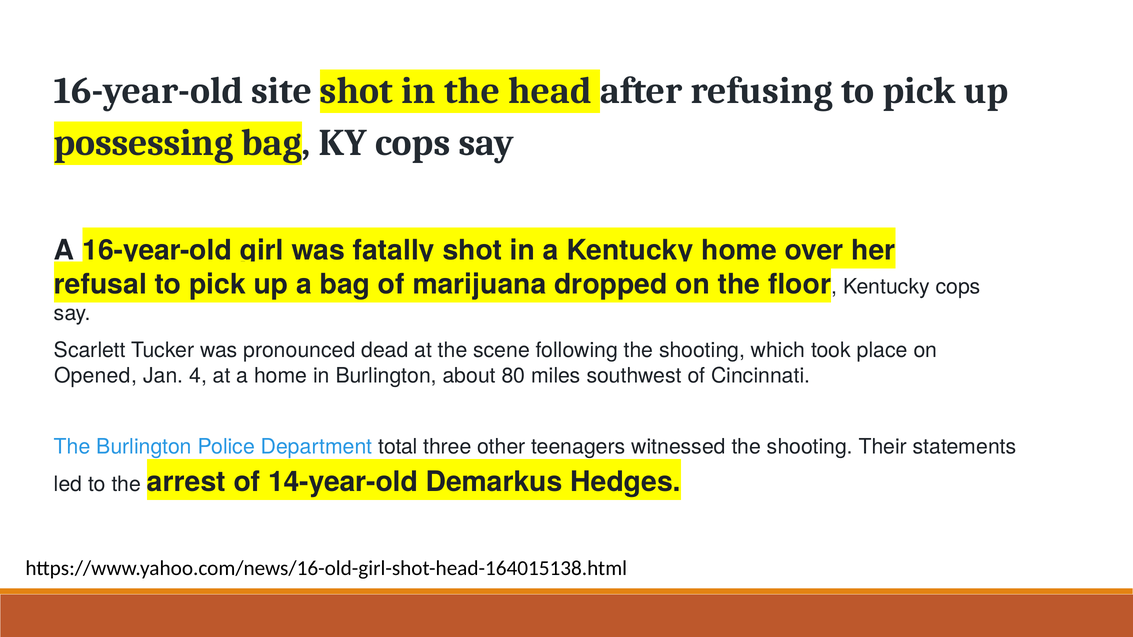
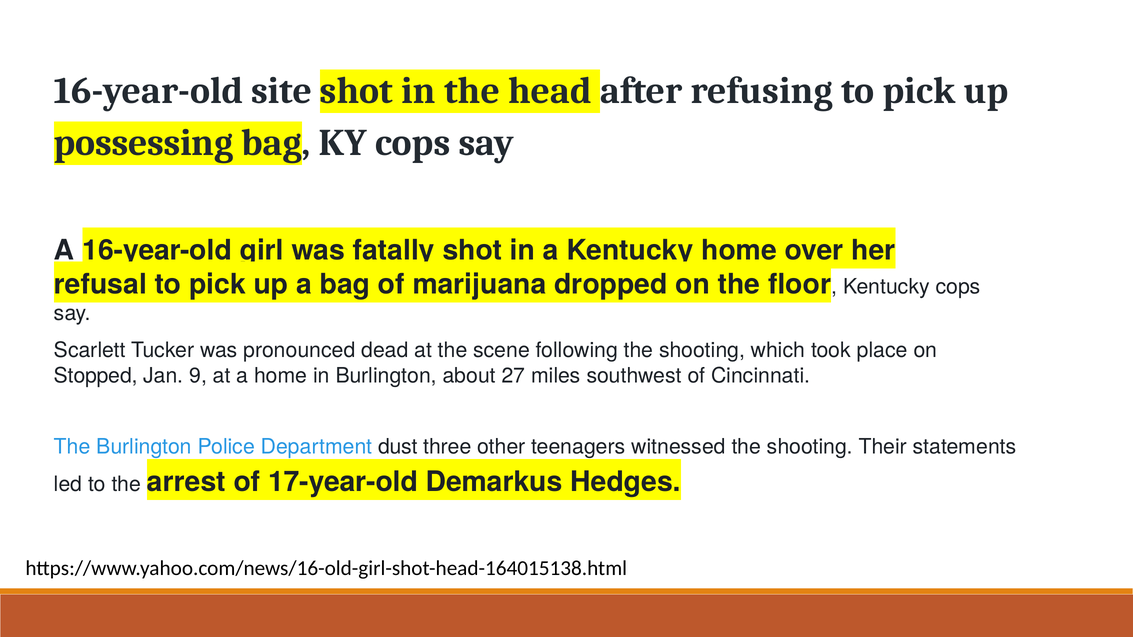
Opened: Opened -> Stopped
4: 4 -> 9
80: 80 -> 27
total: total -> dust
14-year-old: 14-year-old -> 17-year-old
